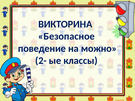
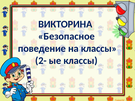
на можно: можно -> классы
